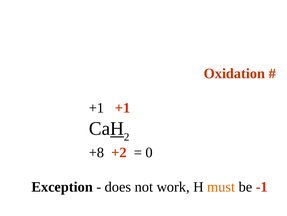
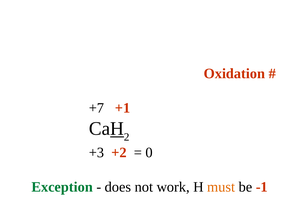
+1 at (97, 108): +1 -> +7
+8: +8 -> +3
Exception colour: black -> green
